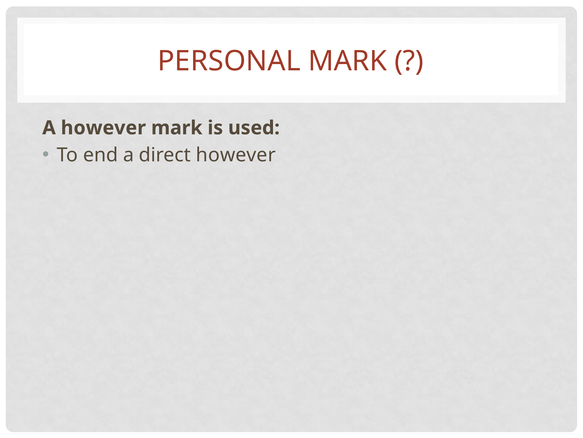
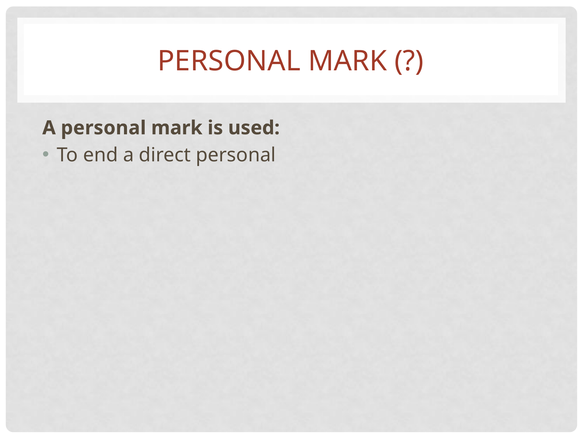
A however: however -> personal
direct however: however -> personal
